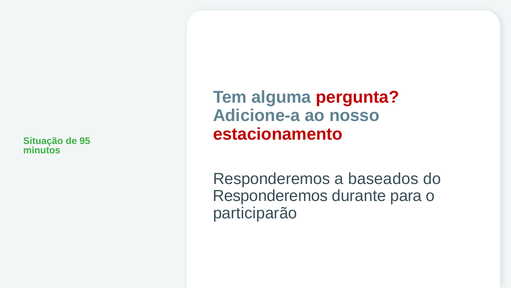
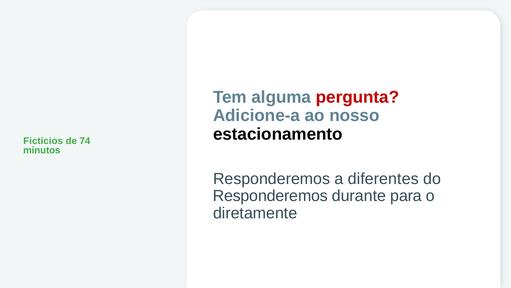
estacionamento colour: red -> black
Situação: Situação -> Fictícios
95: 95 -> 74
baseados: baseados -> diferentes
participarão: participarão -> diretamente
